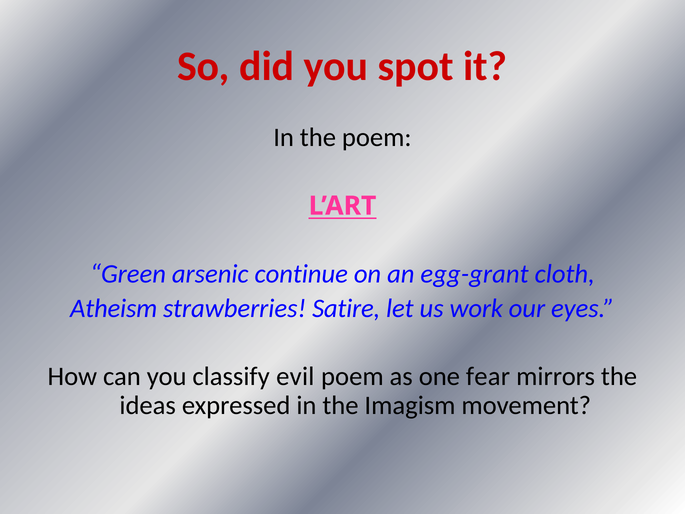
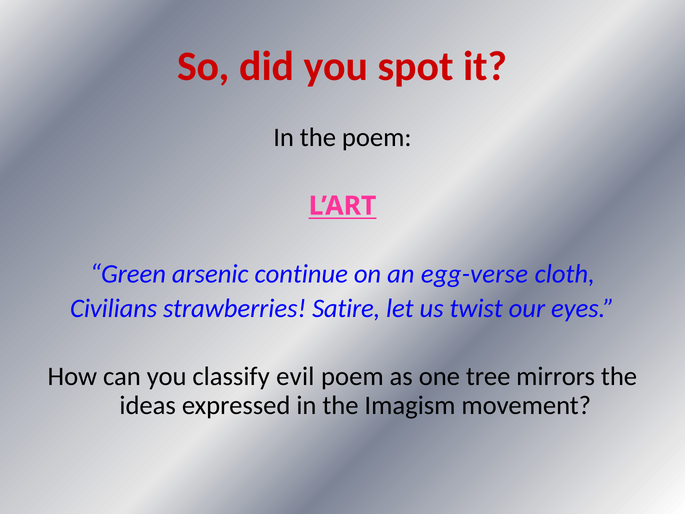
egg-grant: egg-grant -> egg-verse
Atheism: Atheism -> Civilians
work: work -> twist
fear: fear -> tree
